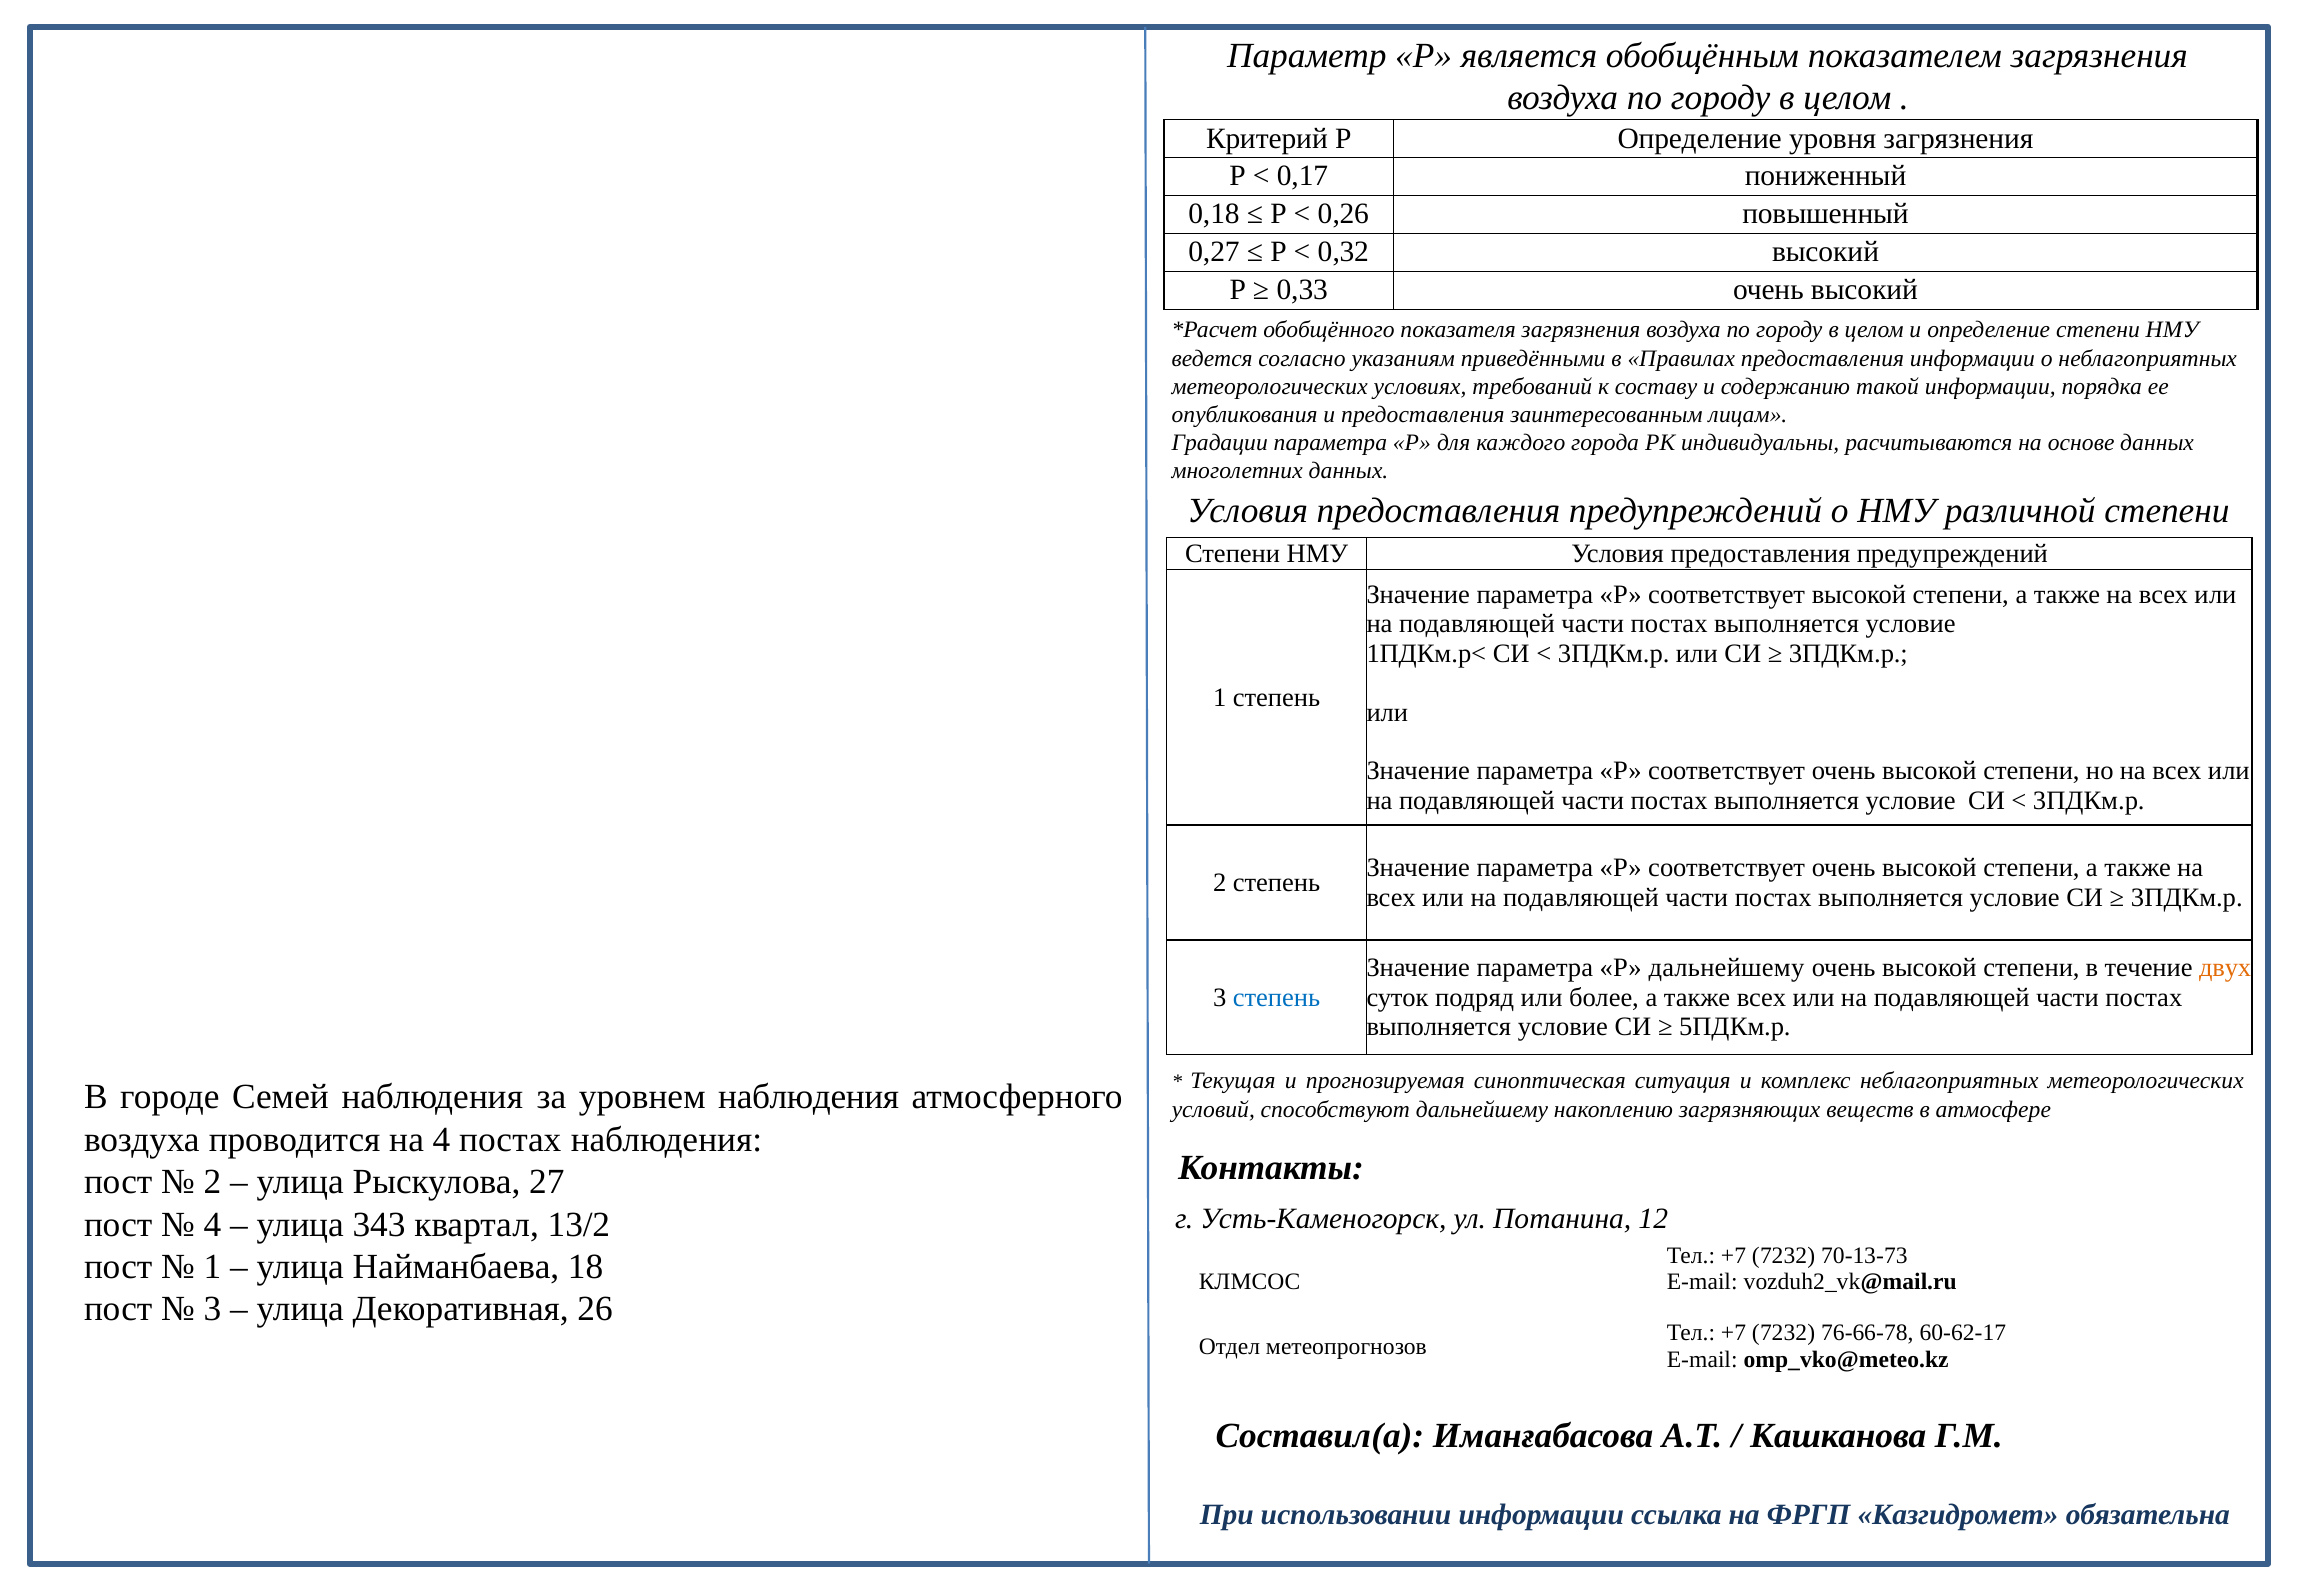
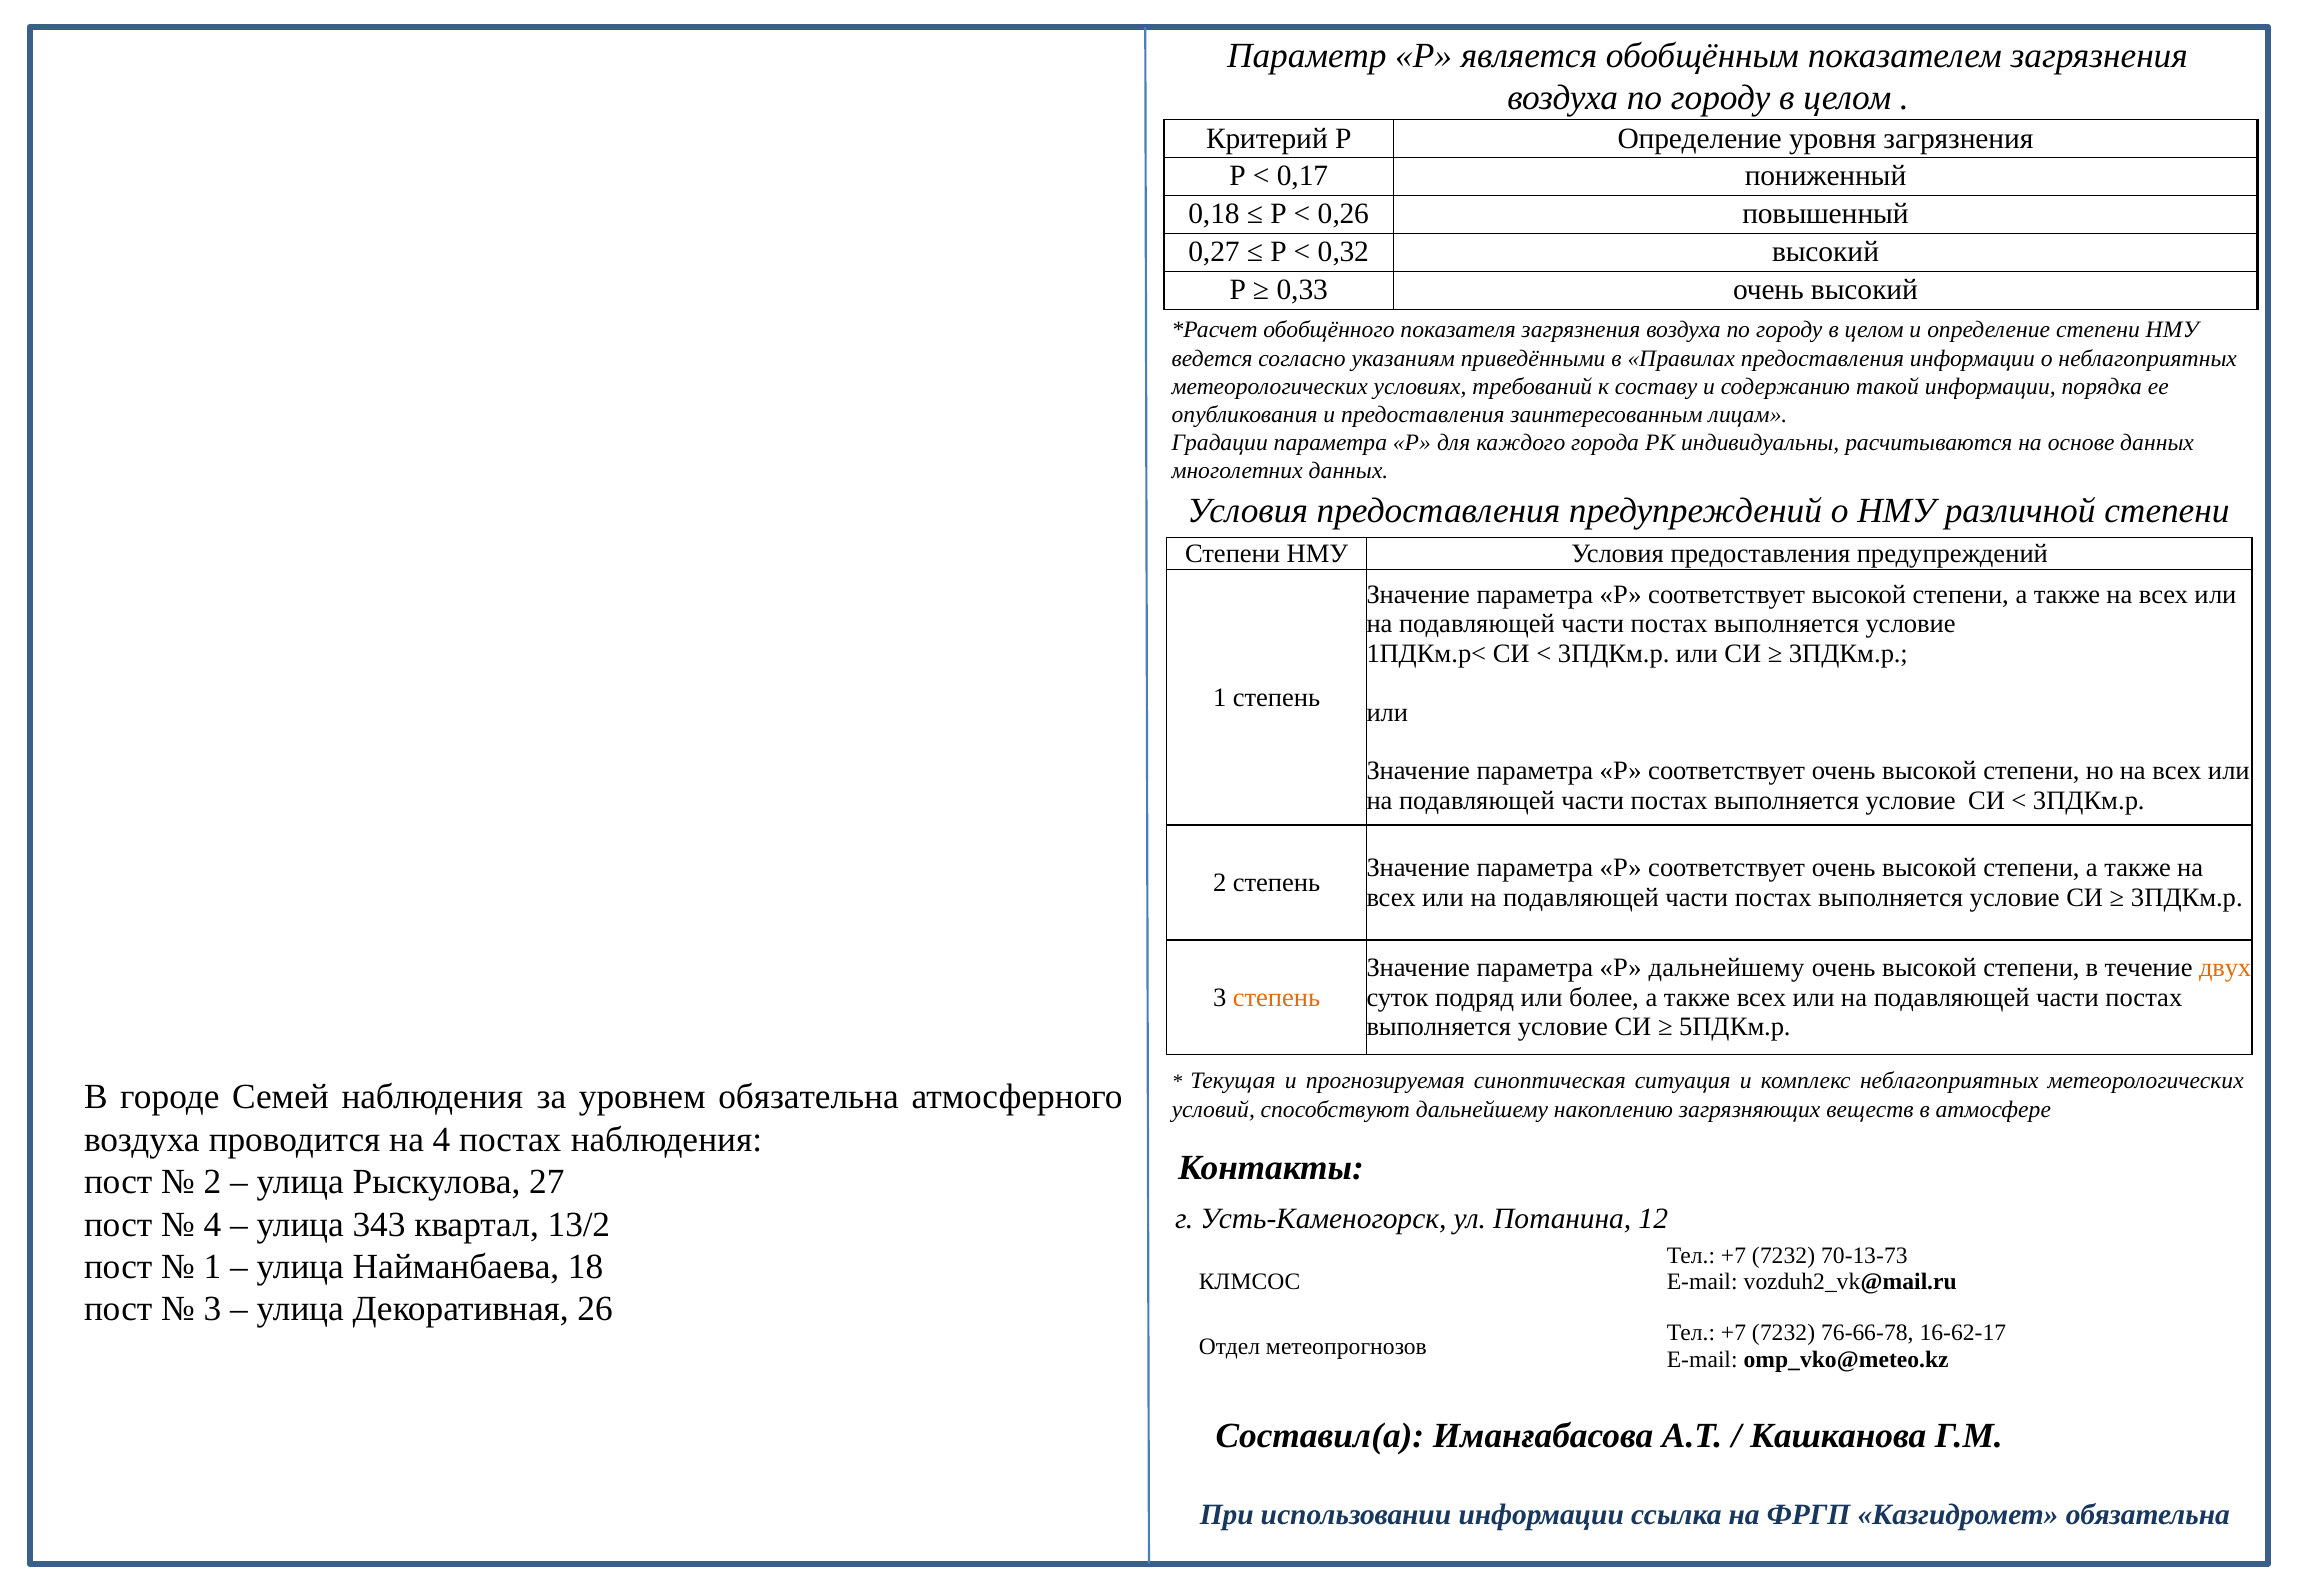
степень at (1277, 998) colour: blue -> orange
уровнем наблюдения: наблюдения -> обязательна
60-62-17: 60-62-17 -> 16-62-17
